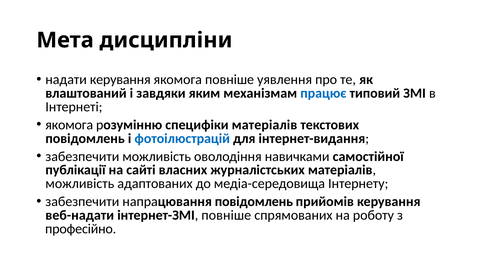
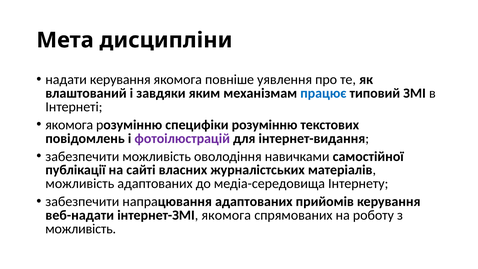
специфіки матеріалів: матеріалів -> розумінню
фотоілюстрацій colour: blue -> purple
напрацювання повідомлень: повідомлень -> адаптованих
інтернет-ЗМІ повніше: повніше -> якомога
професійно at (81, 229): професійно -> можливість
